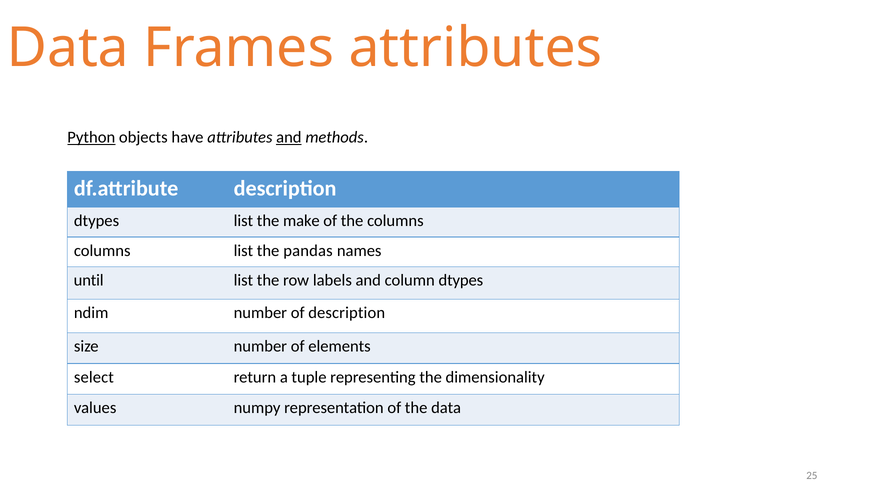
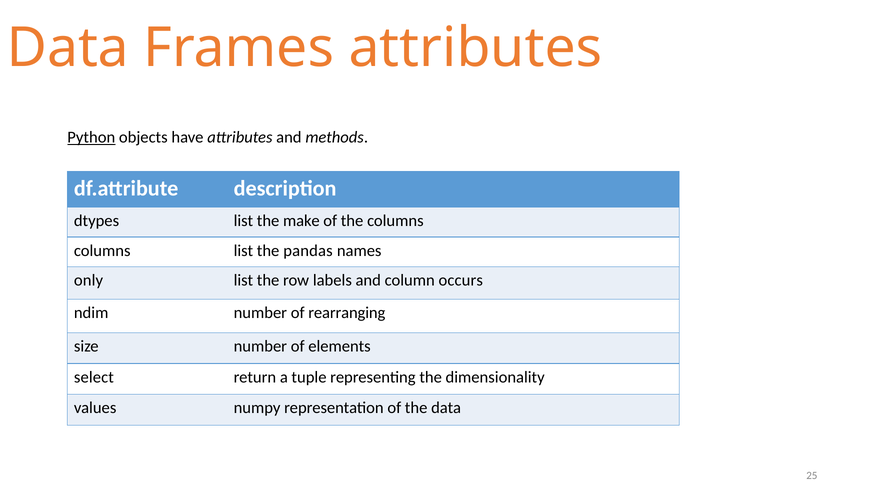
and at (289, 137) underline: present -> none
until: until -> only
column dtypes: dtypes -> occurs
of description: description -> rearranging
